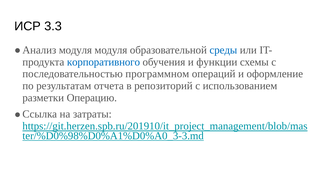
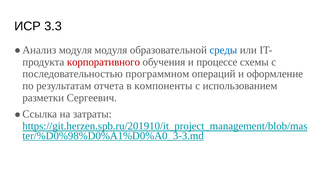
корпоративного colour: blue -> red
функции: функции -> процессе
репозиторий: репозиторий -> компоненты
Операцию: Операцию -> Сергеевич
